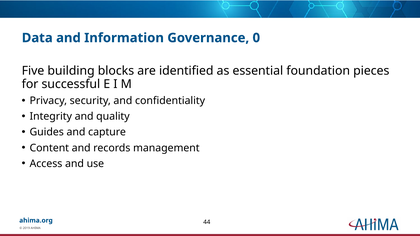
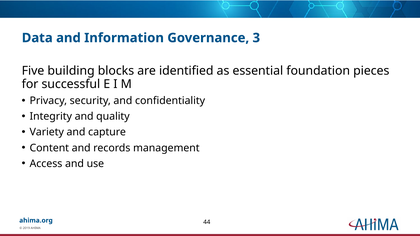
0: 0 -> 3
Guides: Guides -> Variety
